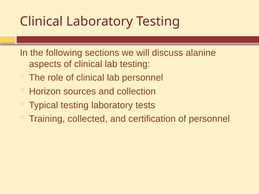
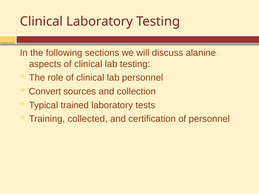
Horizon: Horizon -> Convert
Typical testing: testing -> trained
